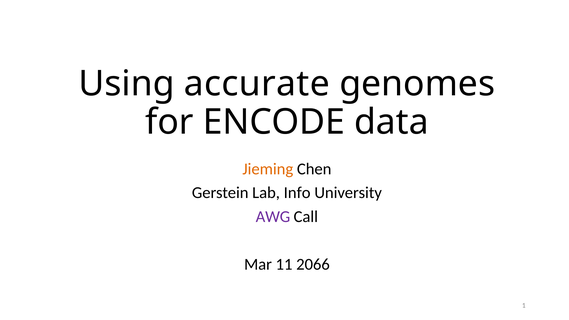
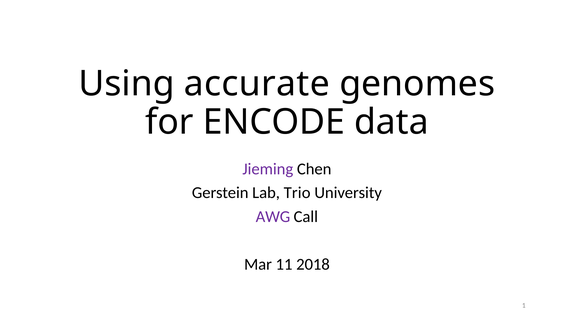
Jieming colour: orange -> purple
Info: Info -> Trio
2066: 2066 -> 2018
